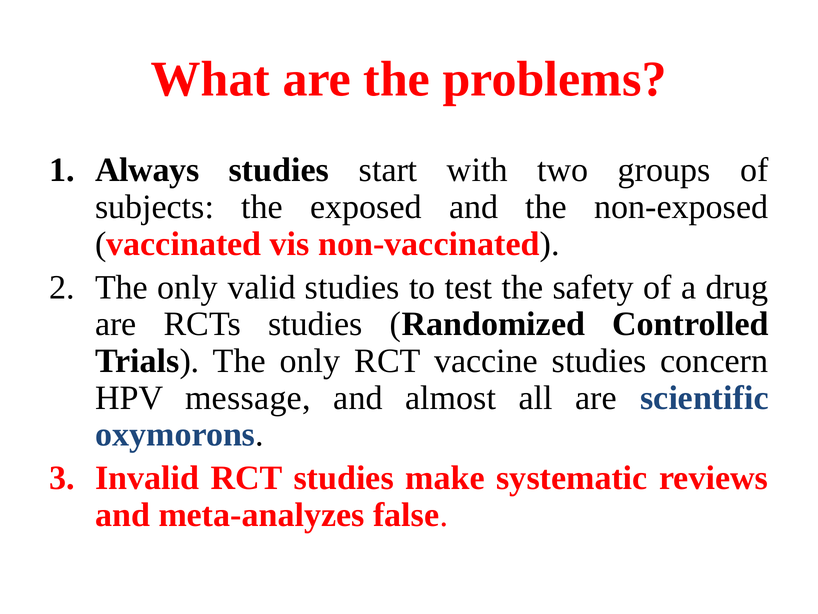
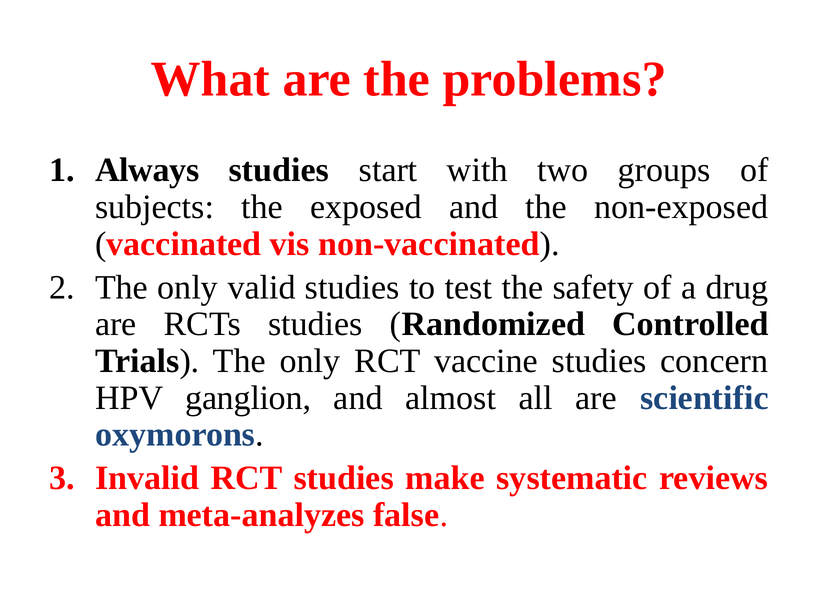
message: message -> ganglion
